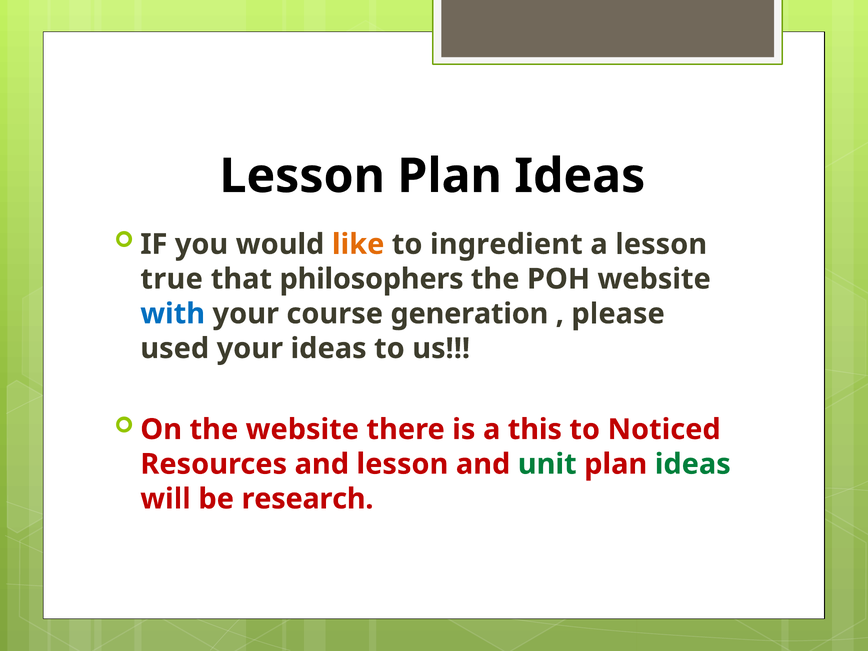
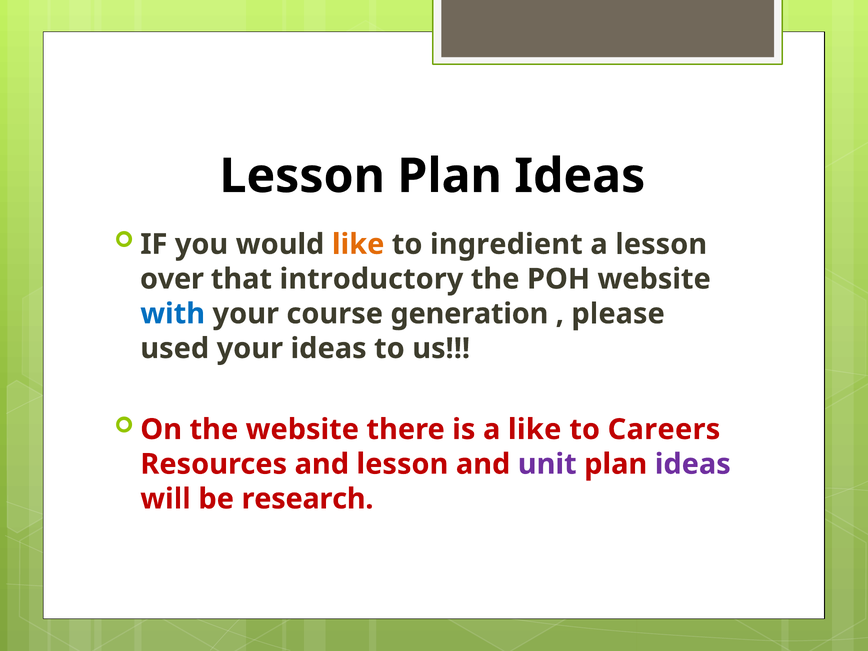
true: true -> over
philosophers: philosophers -> introductory
a this: this -> like
Noticed: Noticed -> Careers
unit colour: green -> purple
ideas at (693, 464) colour: green -> purple
